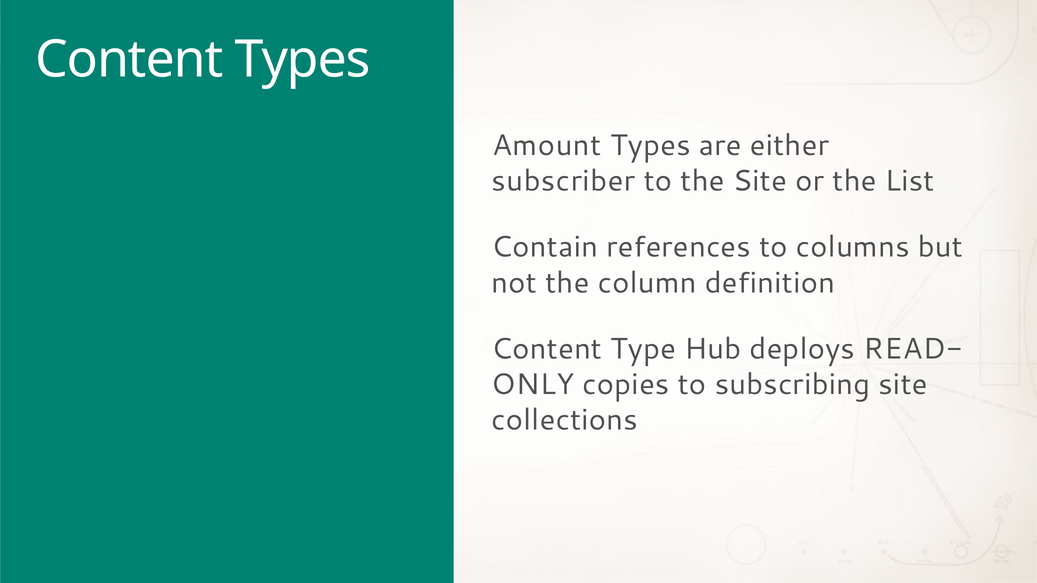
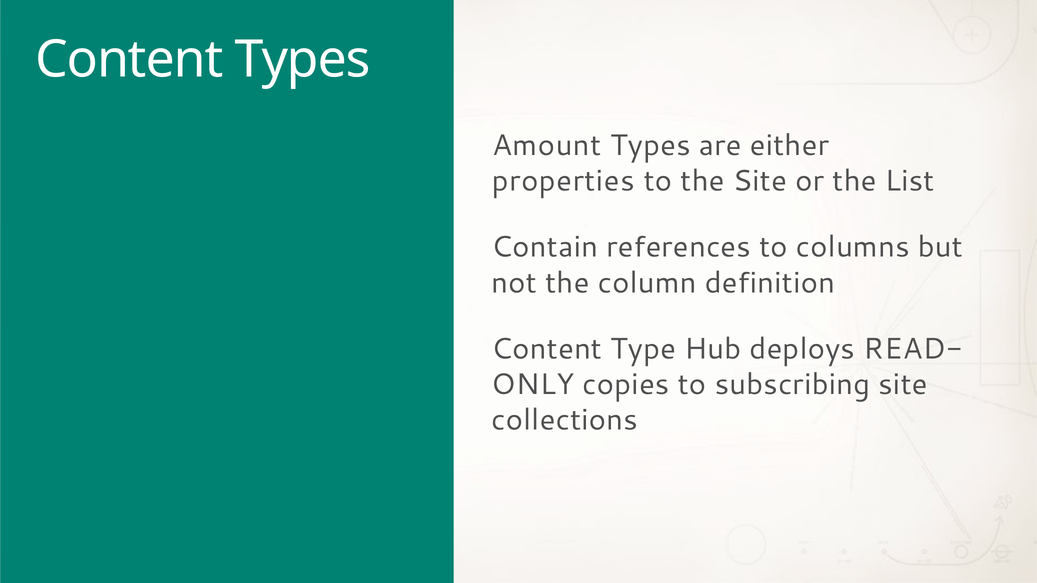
subscriber: subscriber -> properties
